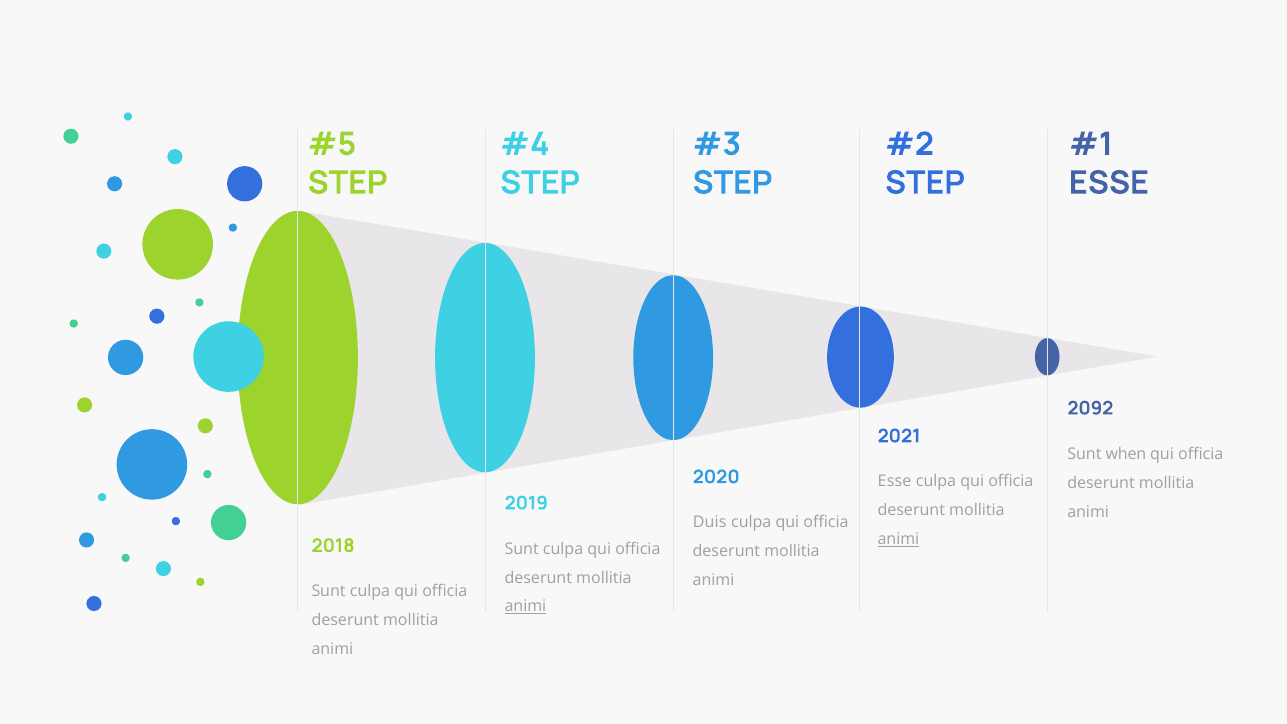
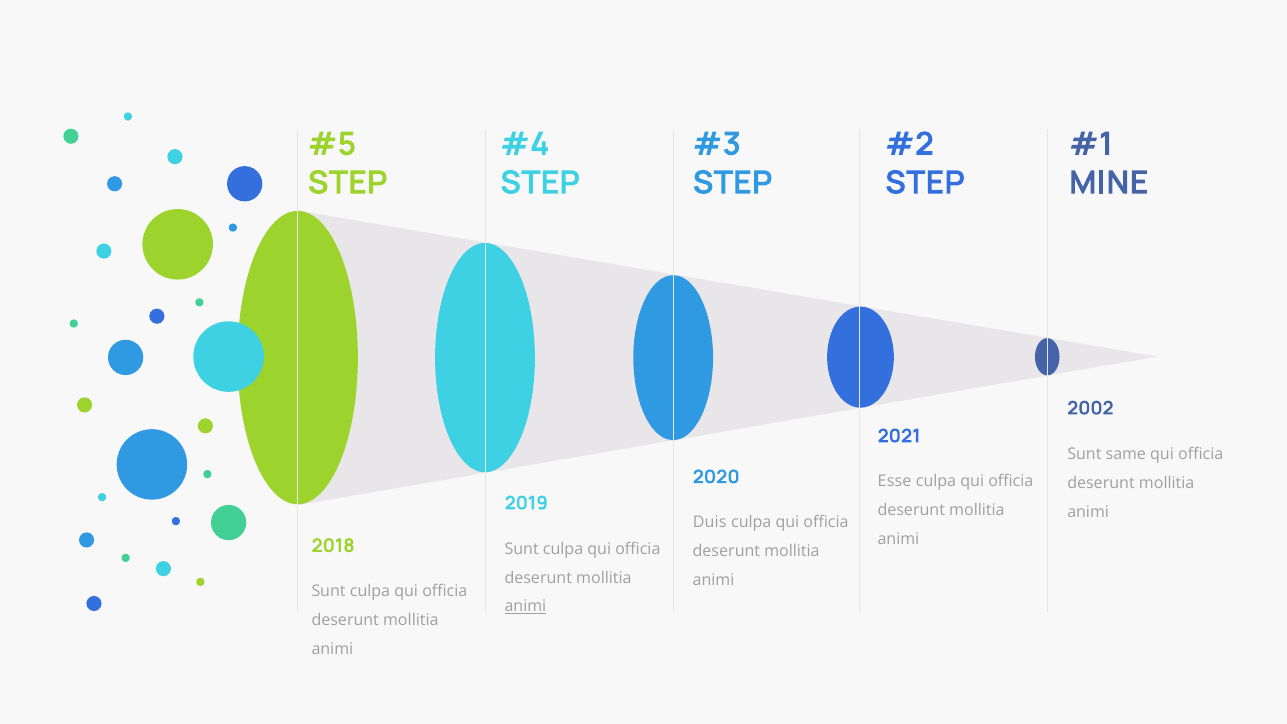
ESSE at (1109, 183): ESSE -> MINE
2092: 2092 -> 2002
when: when -> same
animi at (898, 540) underline: present -> none
